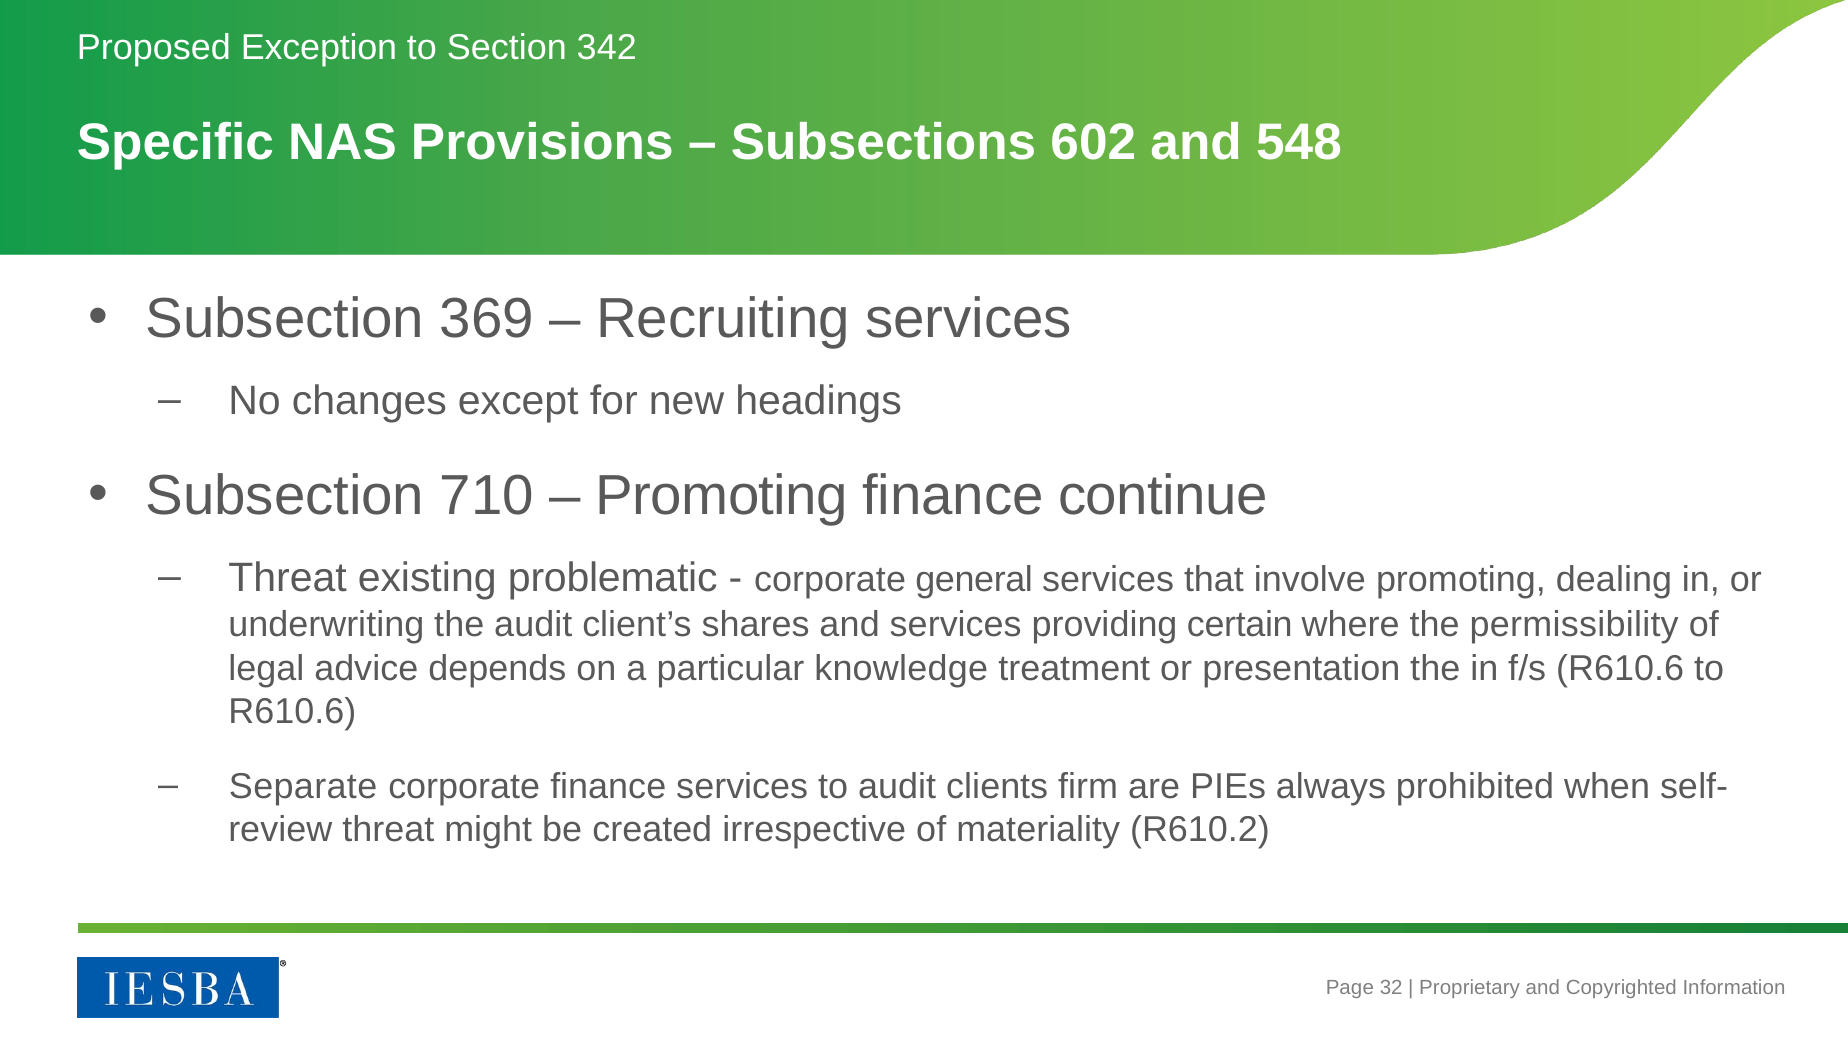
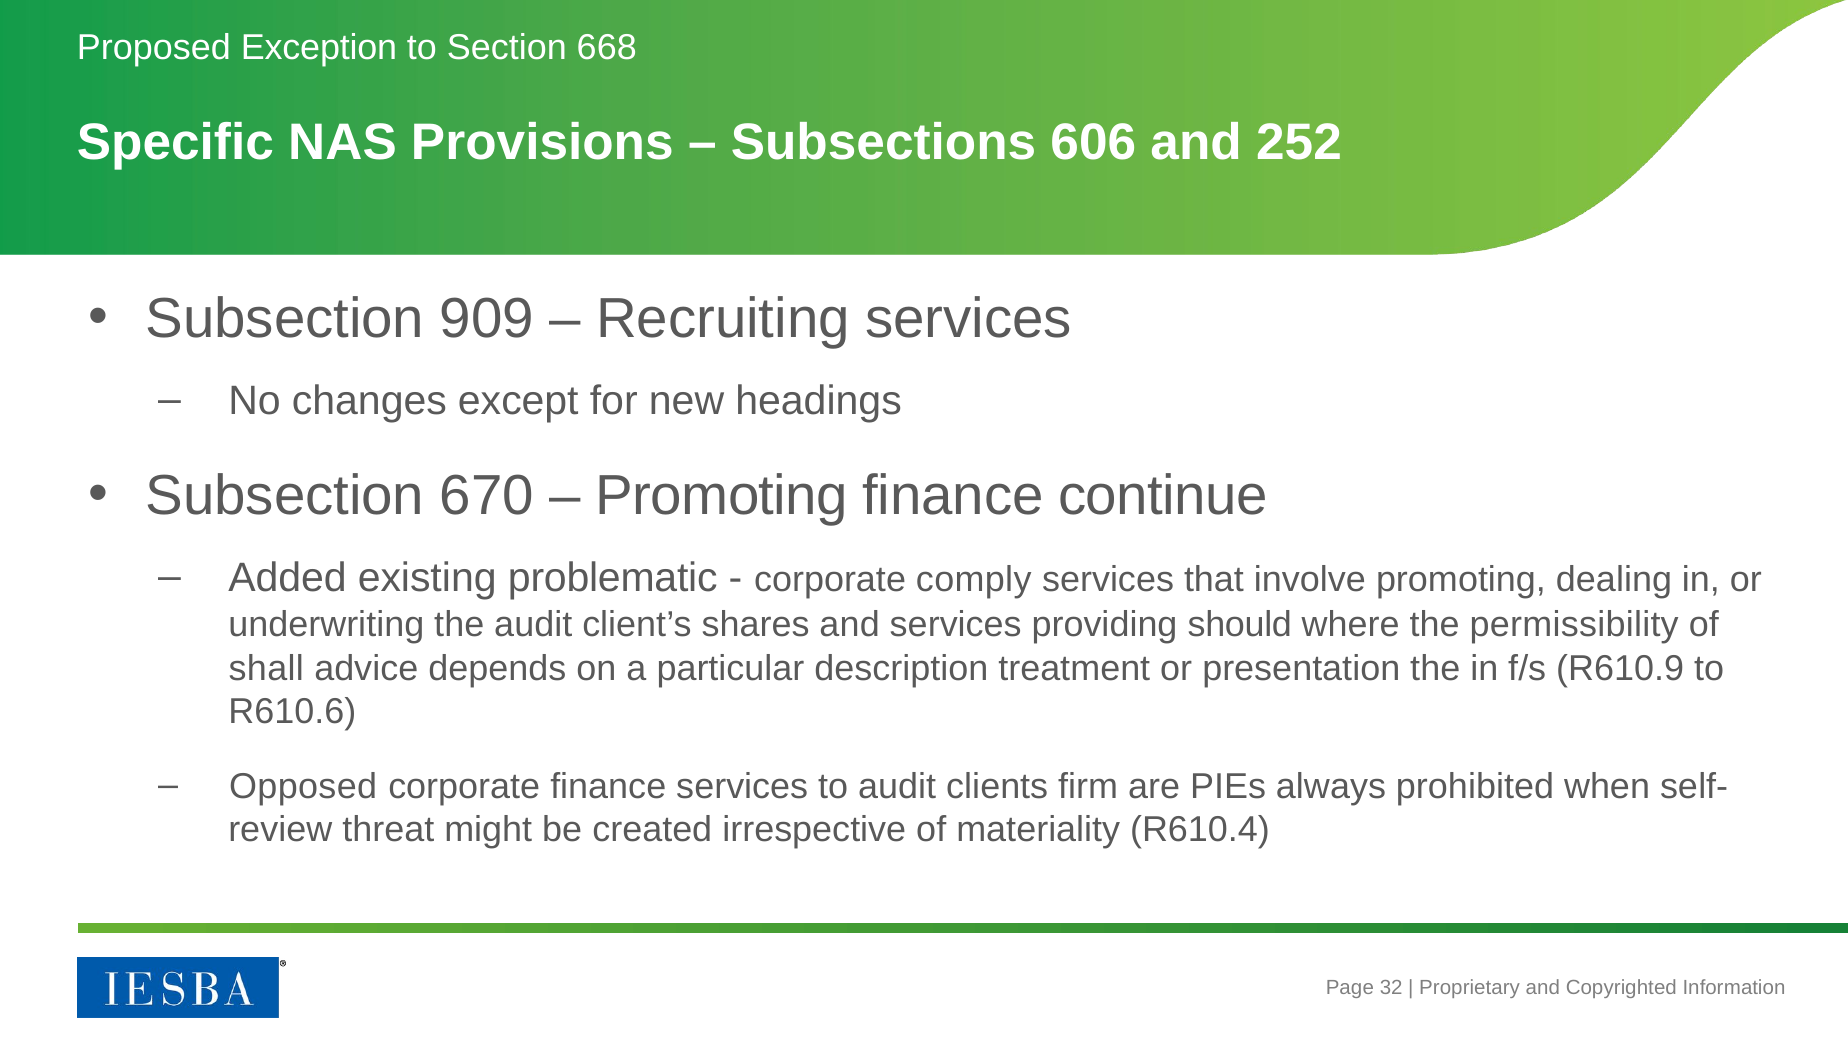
342: 342 -> 668
602: 602 -> 606
548: 548 -> 252
369: 369 -> 909
710: 710 -> 670
Threat at (288, 579): Threat -> Added
general: general -> comply
certain: certain -> should
legal: legal -> shall
knowledge: knowledge -> description
f/s R610.6: R610.6 -> R610.9
Separate: Separate -> Opposed
R610.2: R610.2 -> R610.4
